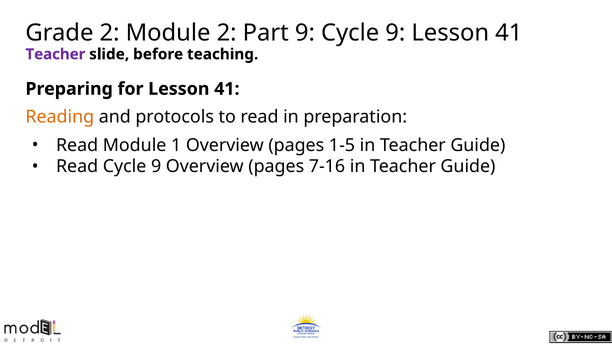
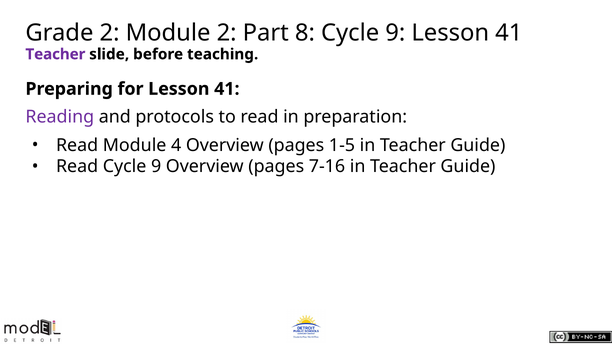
Part 9: 9 -> 8
Reading colour: orange -> purple
1: 1 -> 4
